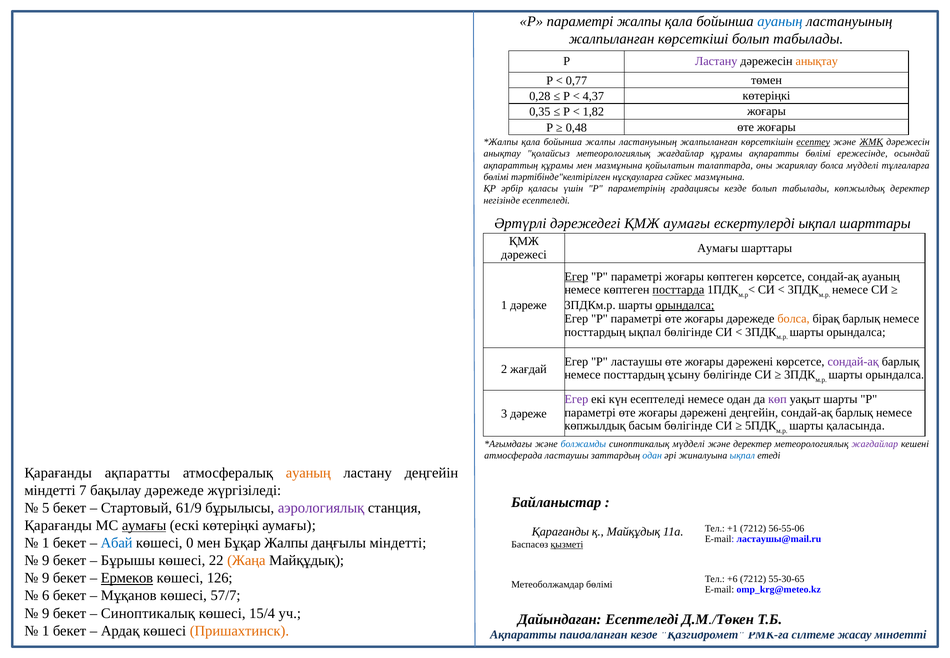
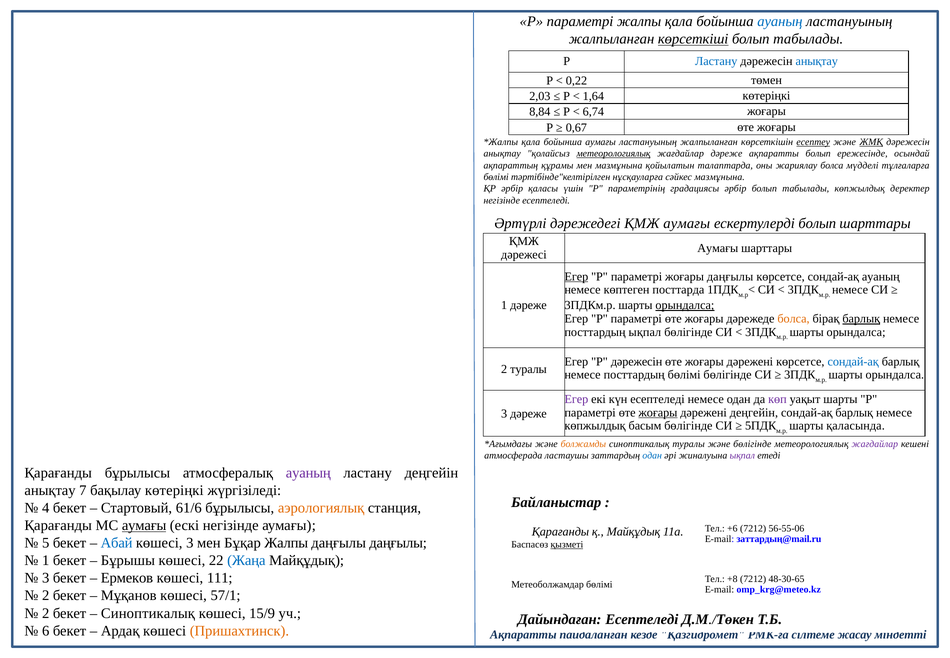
көрсеткіші underline: none -> present
Ластану at (716, 61) colour: purple -> blue
анықтау at (817, 61) colour: orange -> blue
0,77: 0,77 -> 0,22
0,28: 0,28 -> 2,03
4,37: 4,37 -> 1,64
0,35: 0,35 -> 8,84
1,82: 1,82 -> 6,74
0,48: 0,48 -> 0,67
бойынша жалпы: жалпы -> аумағы
метеорологиялық at (614, 154) underline: none -> present
жағдайлар құрамы: құрамы -> дәреже
ақпаратты бөлімі: бөлімі -> болып
градациясы кезде: кезде -> әрбір
ескертулерді ықпал: ықпал -> болып
жоғары көптеген: көптеген -> даңғылы
посттарда underline: present -> none
барлық at (861, 319) underline: none -> present
Р ластаушы: ластаушы -> дәрежесін
сондай-ақ at (853, 361) colour: purple -> blue
2 жағдай: жағдай -> туралы
посттардың ұсыну: ұсыну -> бөлімі
жоғары at (658, 412) underline: none -> present
болжамды colour: blue -> orange
синоптикалық мүдделі: мүдделі -> туралы
және деректер: деректер -> бөлігінде
ықпал at (742, 456) colour: blue -> purple
Қарағанды ақпаратты: ақпаратты -> бұрылысы
ауаның at (308, 473) colour: orange -> purple
міндетті at (50, 490): міндетті -> анықтау
бақылау дәрежеде: дәрежеде -> көтеріңкі
5: 5 -> 4
61/9: 61/9 -> 61/6
аэрологиялық colour: purple -> orange
ескі көтеріңкі: көтеріңкі -> негізінде
+1: +1 -> +6
ластаушы@mail.ru: ластаушы@mail.ru -> заттардың@mail.ru
1 at (46, 543): 1 -> 5
көшесі 0: 0 -> 3
даңғылы міндетті: міндетті -> даңғылы
9 at (46, 560): 9 -> 1
Жаңа colour: orange -> blue
9 at (46, 578): 9 -> 3
Ермеков underline: present -> none
126: 126 -> 111
+6: +6 -> +8
55-30-65: 55-30-65 -> 48-30-65
6 at (46, 595): 6 -> 2
57/7: 57/7 -> 57/1
9 at (46, 613): 9 -> 2
15/4: 15/4 -> 15/9
1 at (46, 630): 1 -> 6
